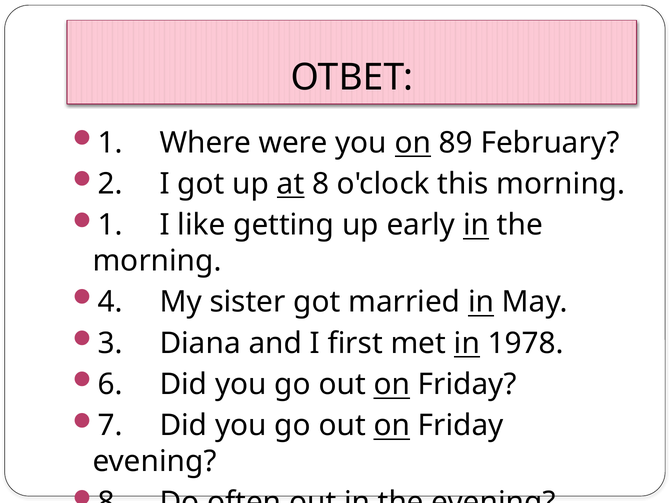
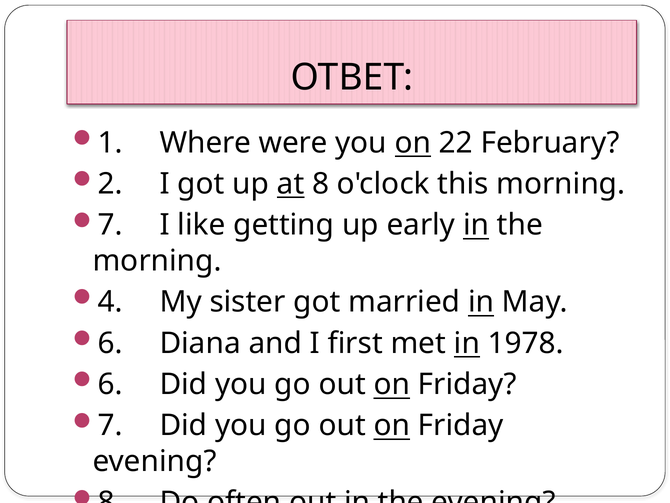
89: 89 -> 22
1 at (110, 225): 1 -> 7
3 at (110, 343): 3 -> 6
